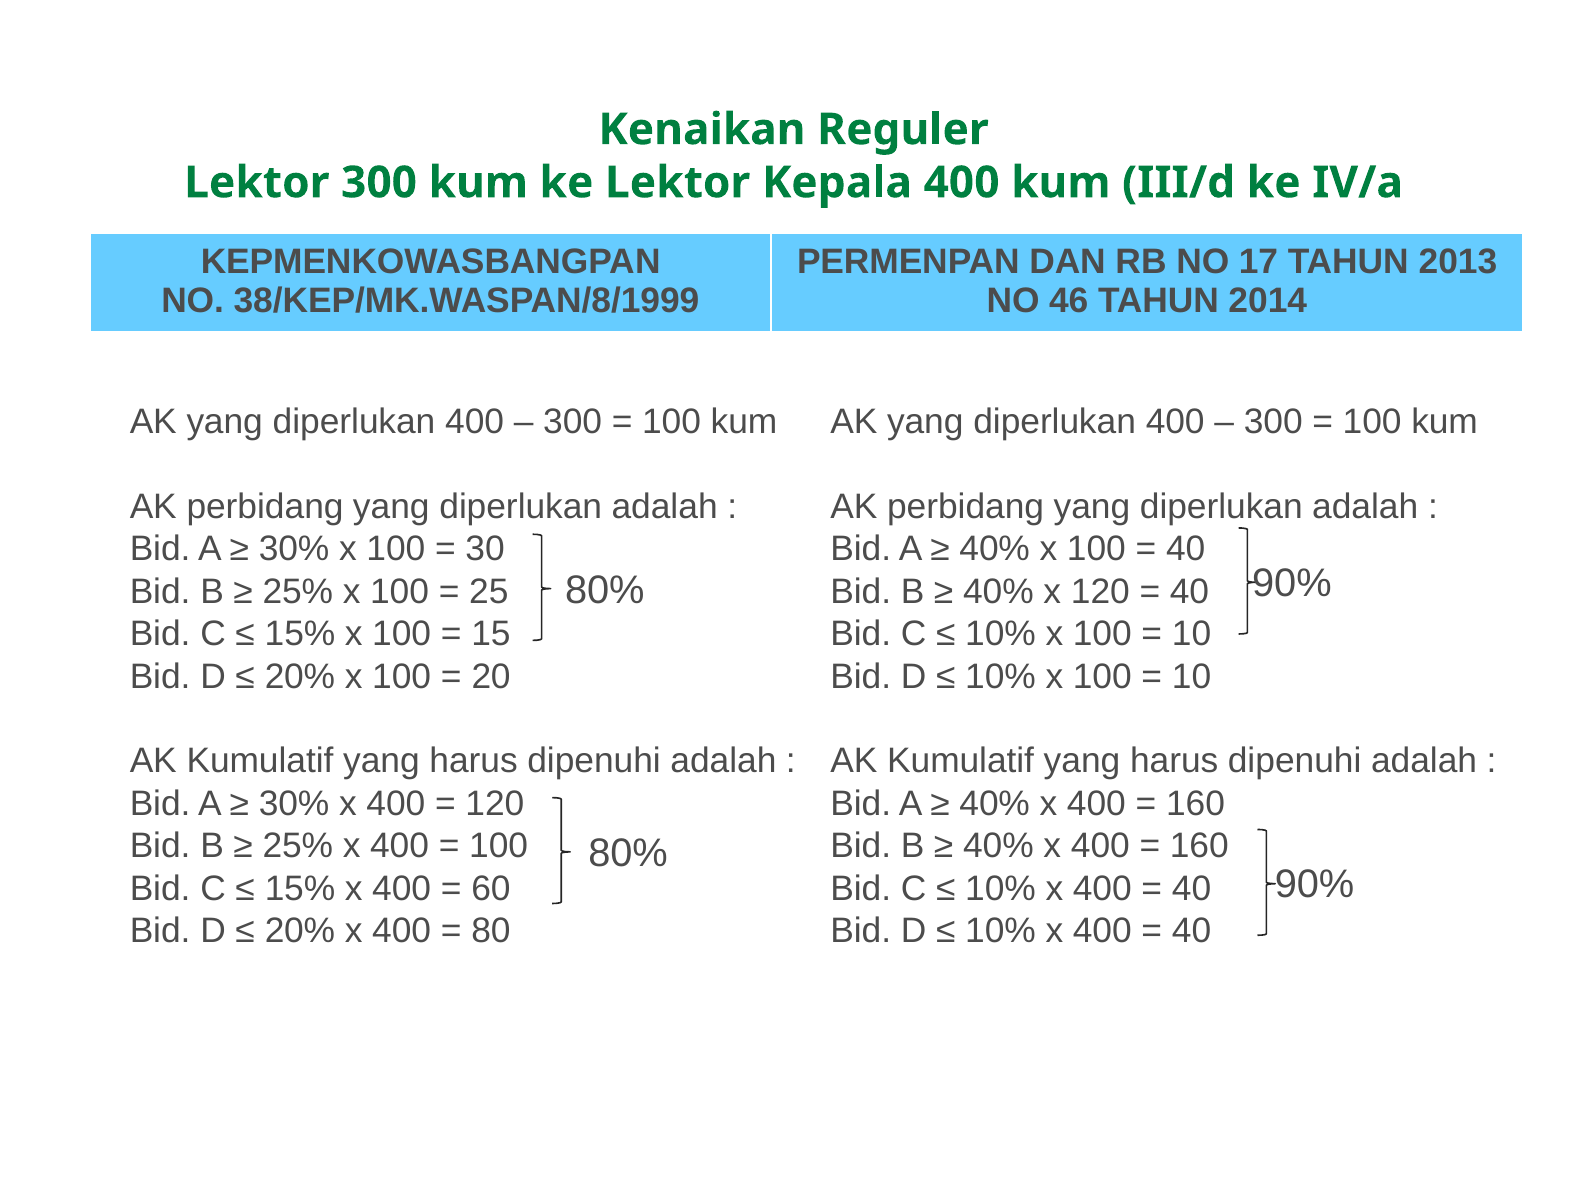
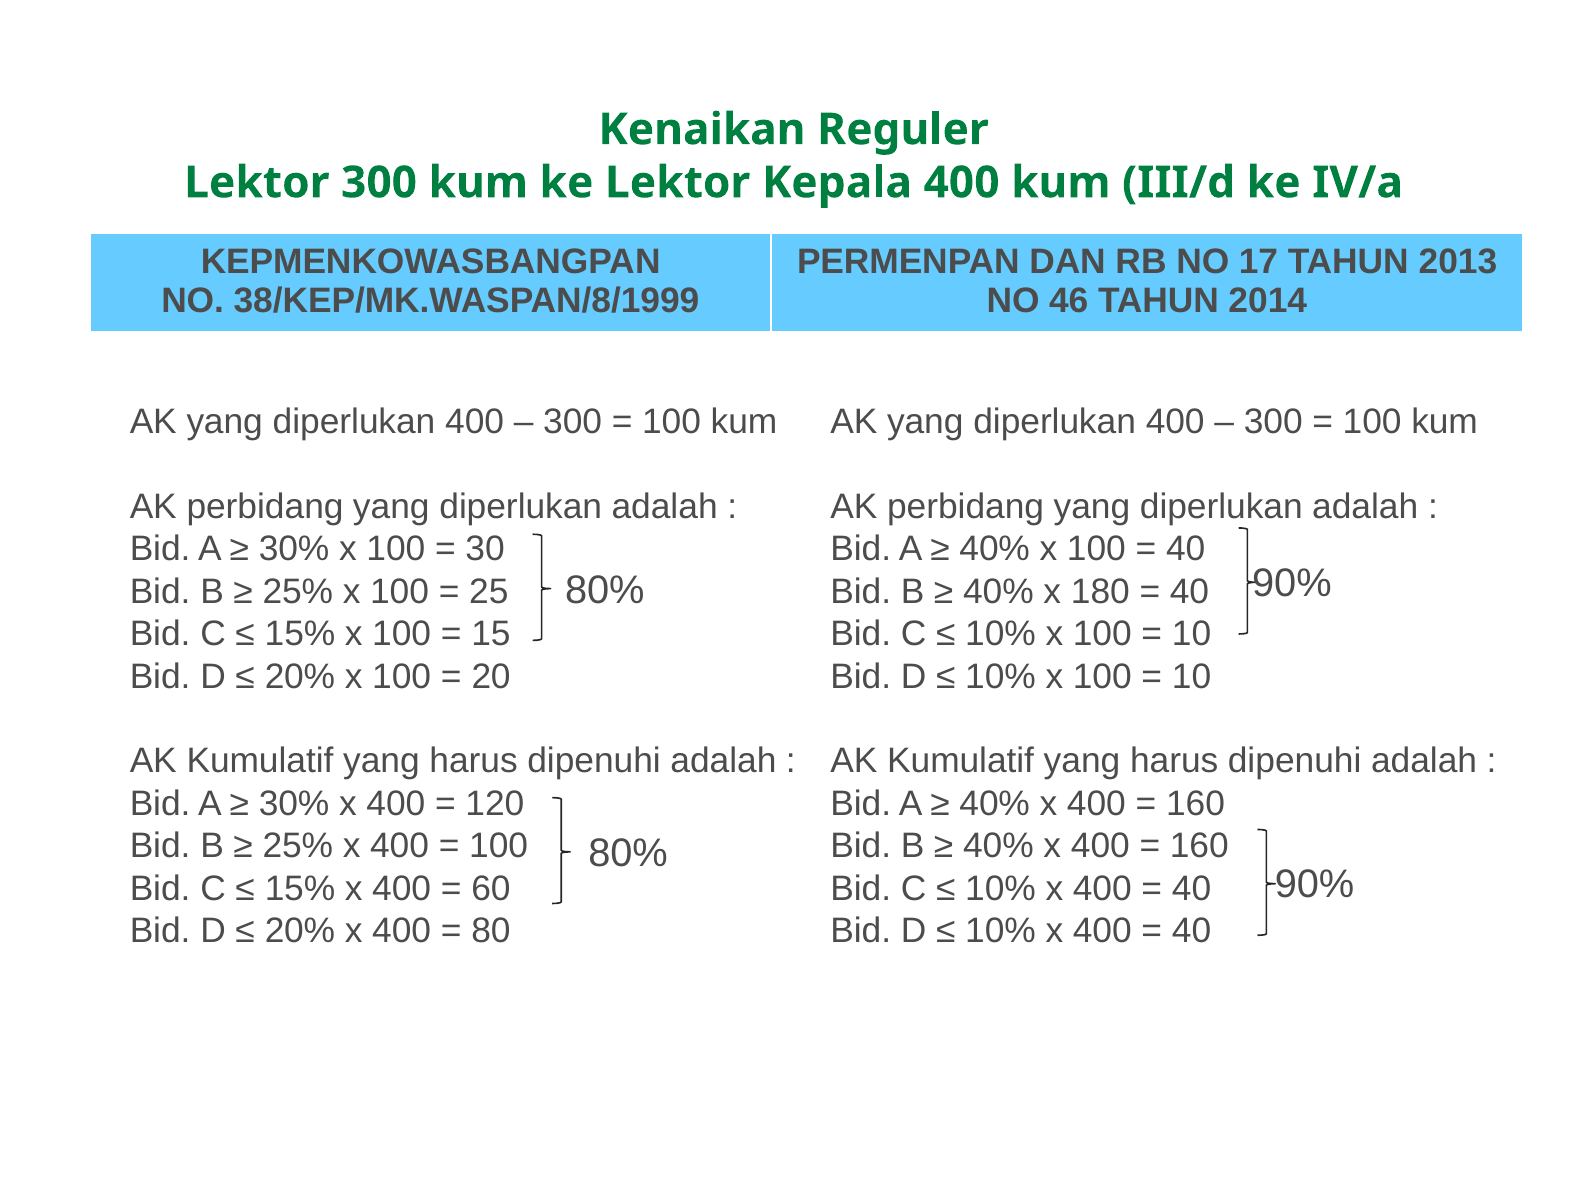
x 120: 120 -> 180
